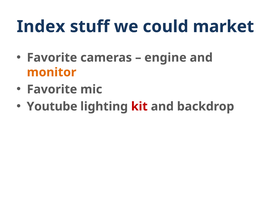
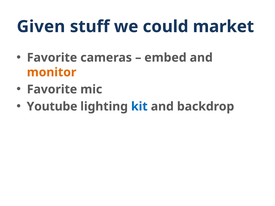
Index: Index -> Given
engine: engine -> embed
kit colour: red -> blue
